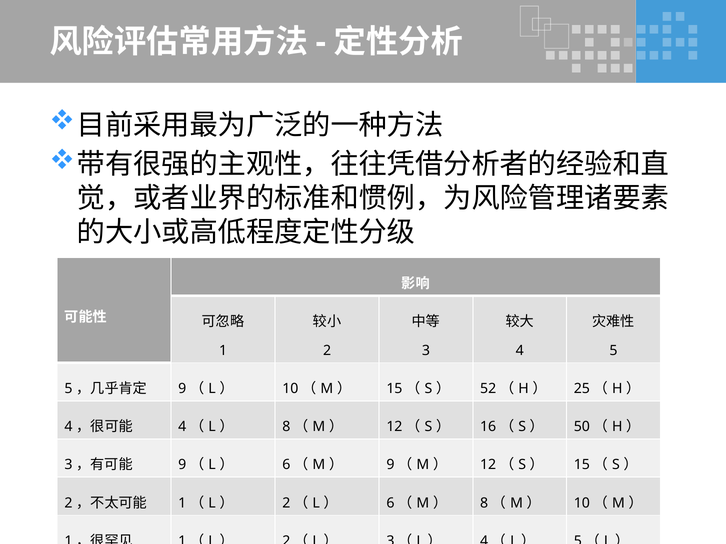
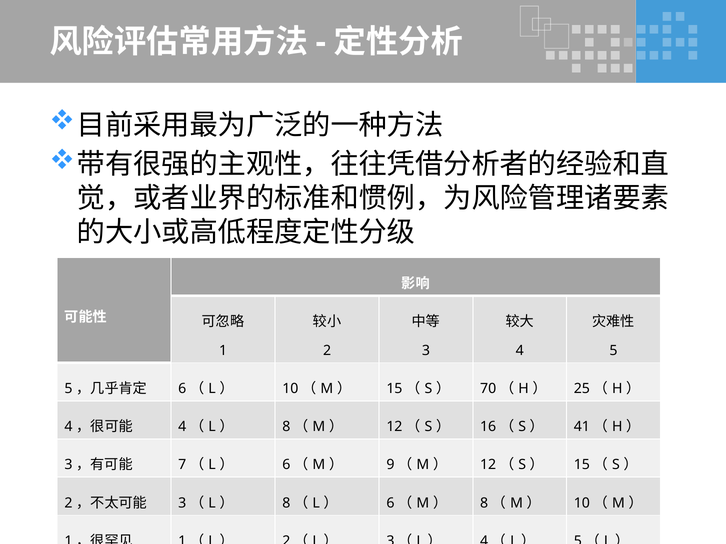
9 at (182, 389): 9 -> 6
52: 52 -> 70
50: 50 -> 41
9 at (182, 465): 9 -> 7
1 at (182, 503): 1 -> 3
2 at (286, 503): 2 -> 8
